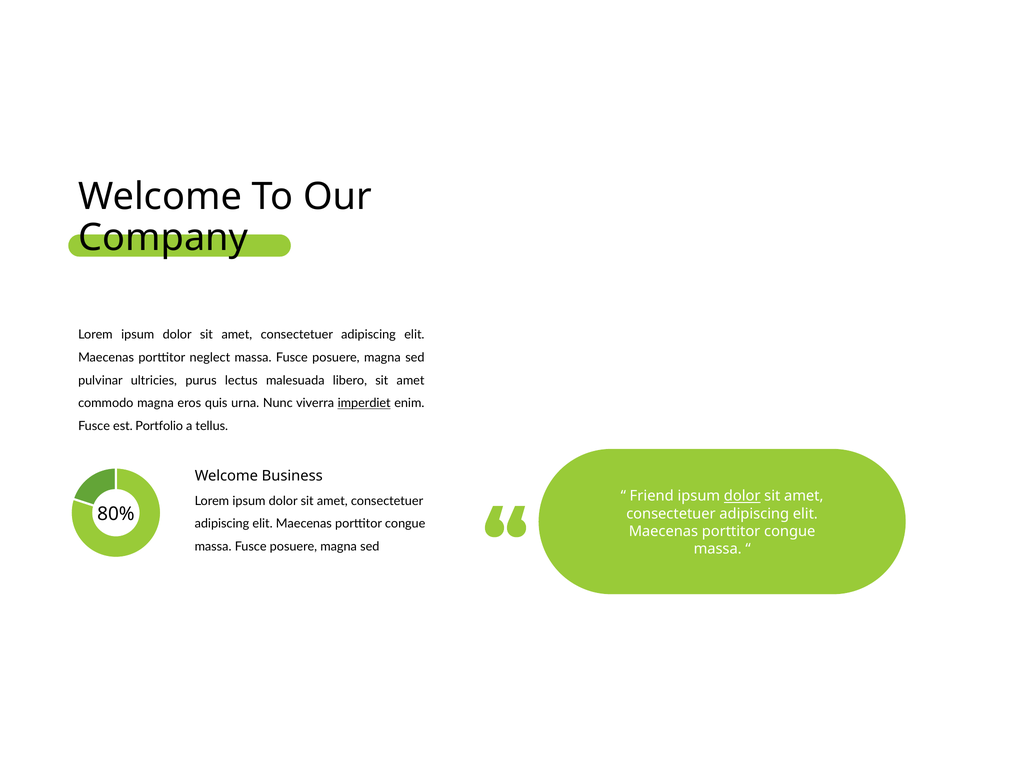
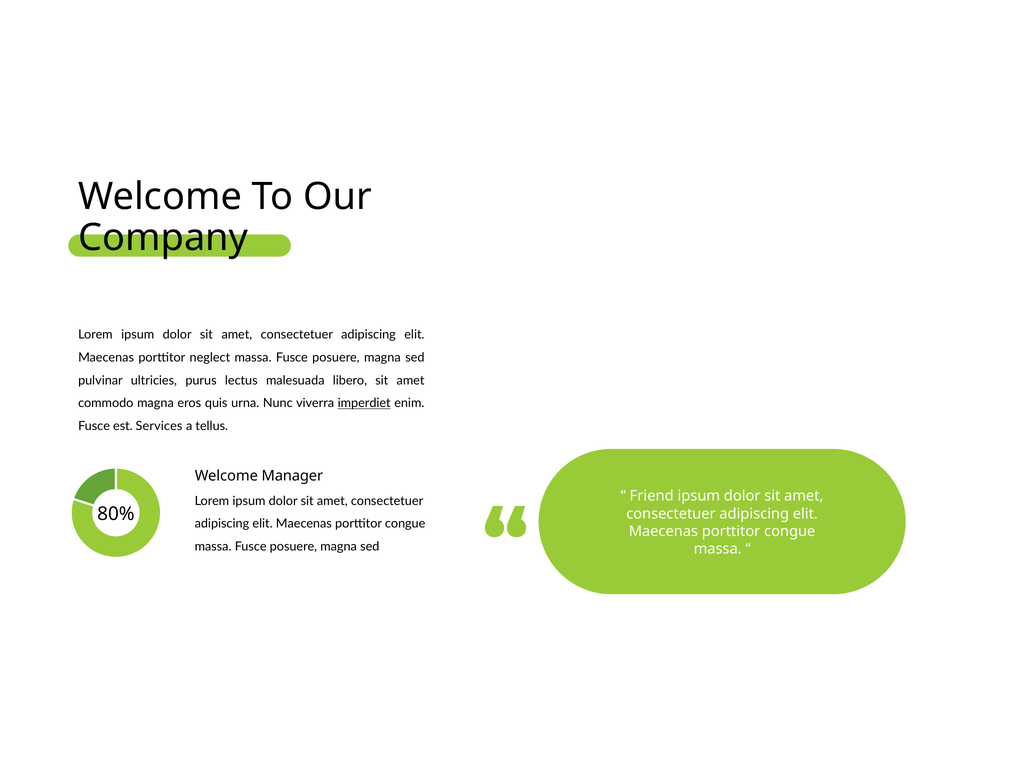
Portfolio: Portfolio -> Services
Business: Business -> Manager
dolor at (742, 496) underline: present -> none
